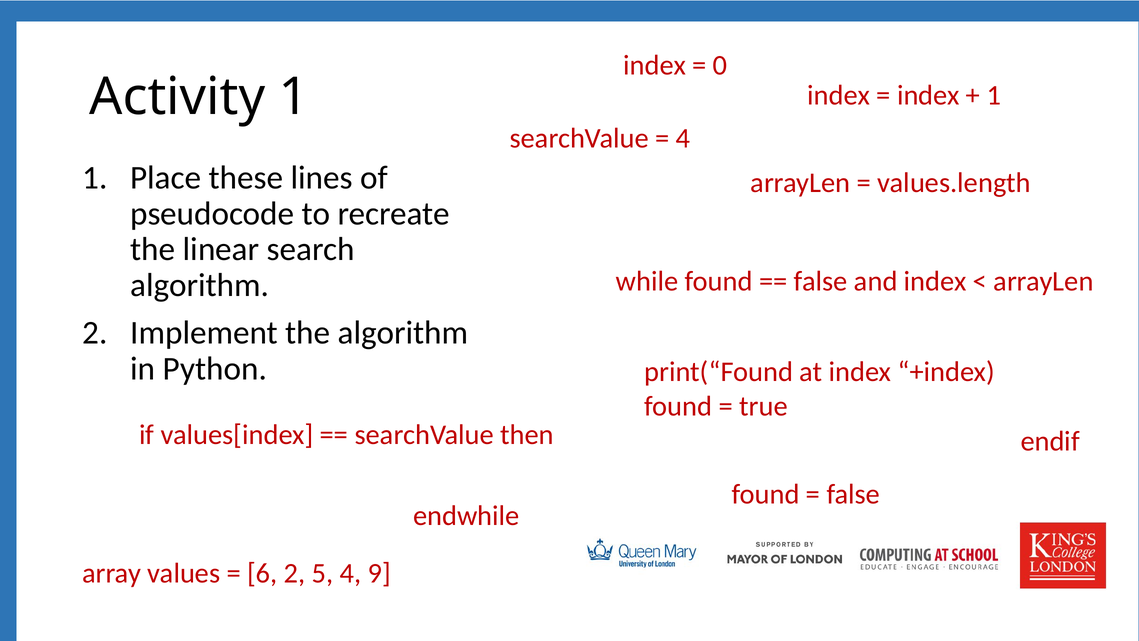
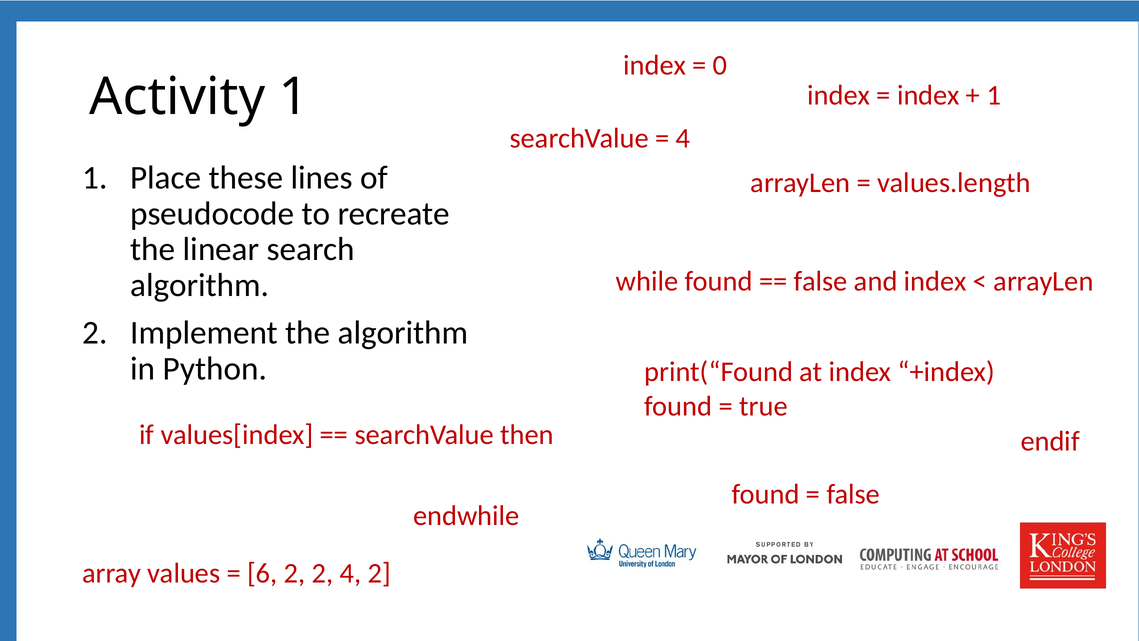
2 5: 5 -> 2
4 9: 9 -> 2
